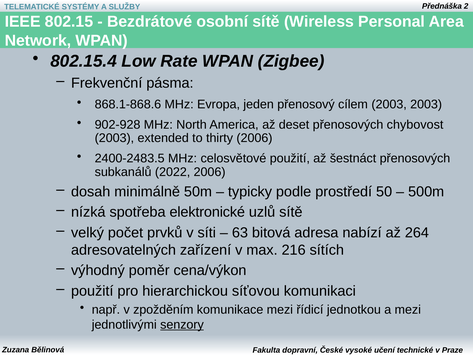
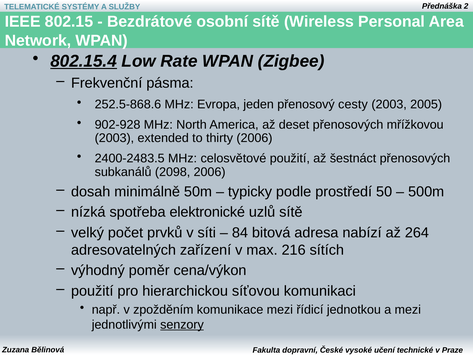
802.15.4 underline: none -> present
868.1-868.6: 868.1-868.6 -> 252.5-868.6
cílem: cílem -> cesty
2003 2003: 2003 -> 2005
chybovost: chybovost -> mřížkovou
2022: 2022 -> 2098
63: 63 -> 84
